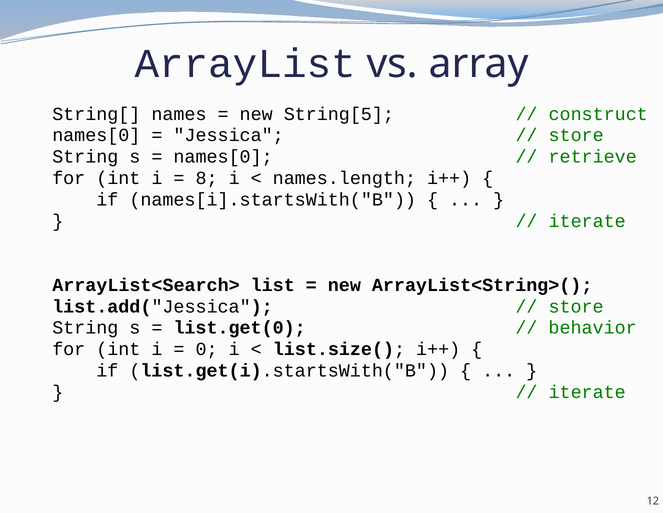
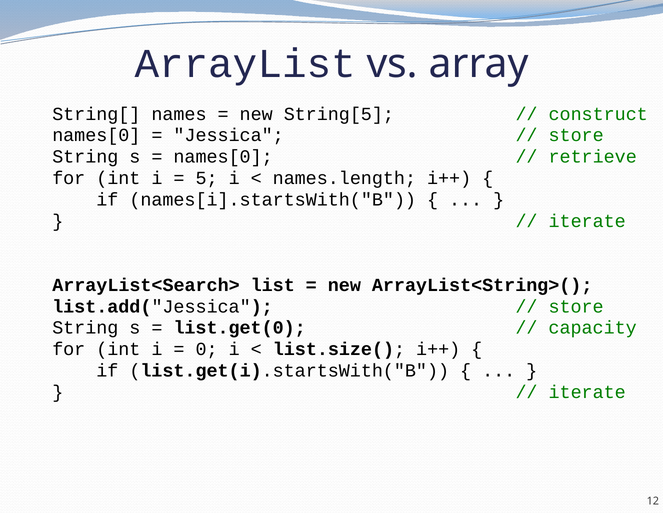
8: 8 -> 5
behavior: behavior -> capacity
